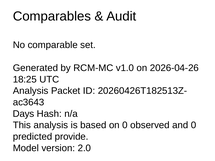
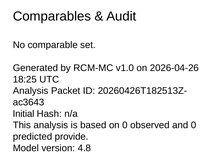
Days: Days -> Initial
2.0: 2.0 -> 4.8
